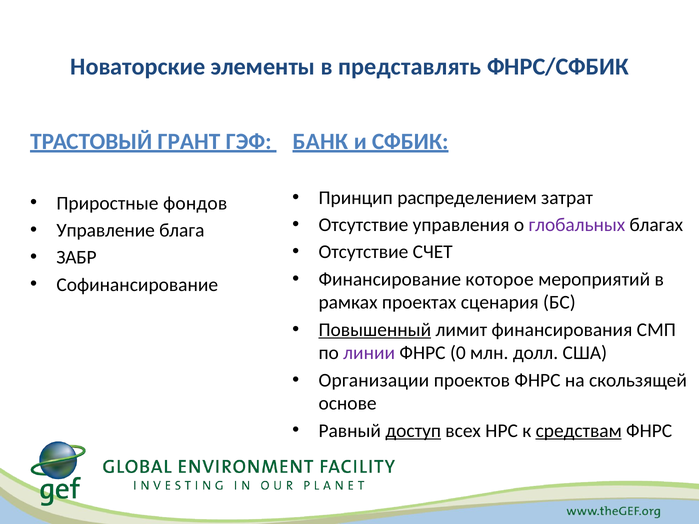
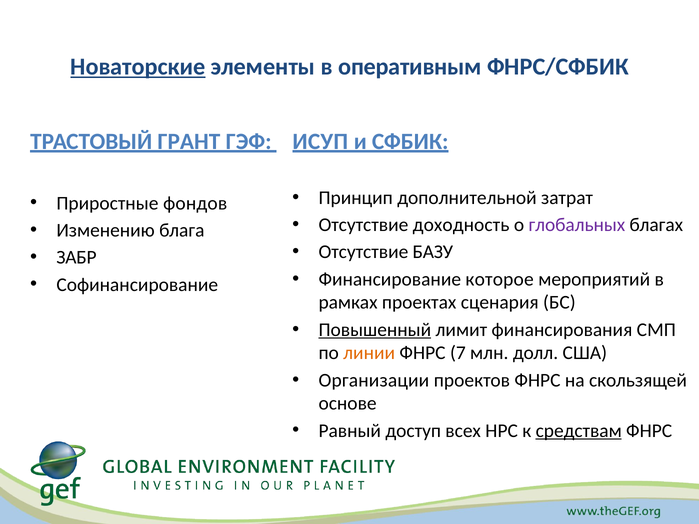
Новаторские underline: none -> present
представлять: представлять -> оперативным
БАНК: БАНК -> ИСУП
распределением: распределением -> дополнительной
управления: управления -> доходность
Управление: Управление -> Изменению
СЧЕТ: СЧЕТ -> БАЗУ
линии colour: purple -> orange
0: 0 -> 7
доступ underline: present -> none
